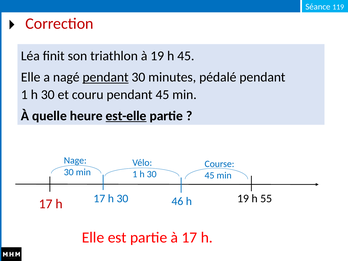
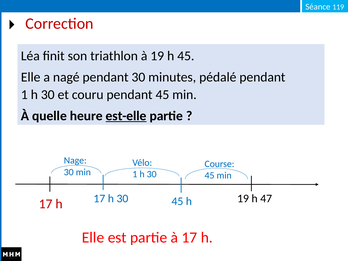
pendant at (106, 77) underline: present -> none
55: 55 -> 47
46 at (177, 201): 46 -> 45
